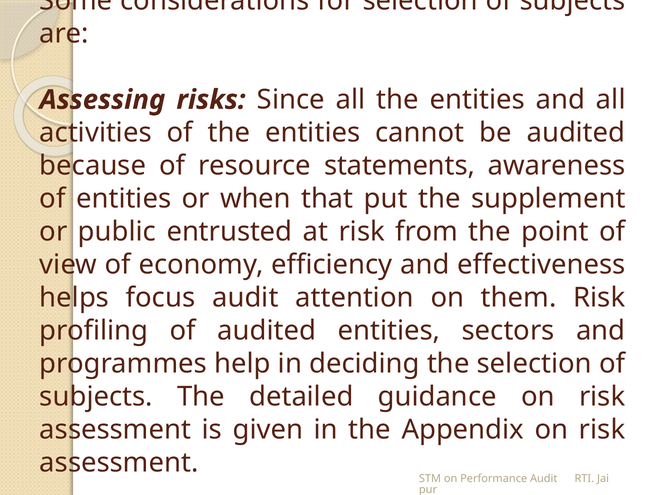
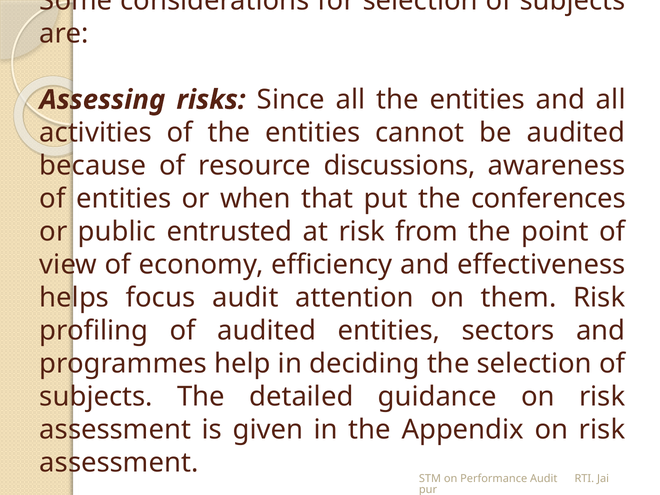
statements: statements -> discussions
supplement: supplement -> conferences
